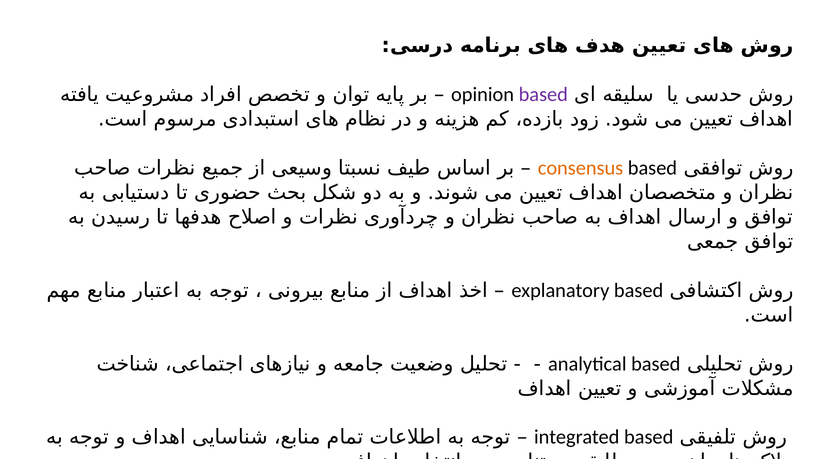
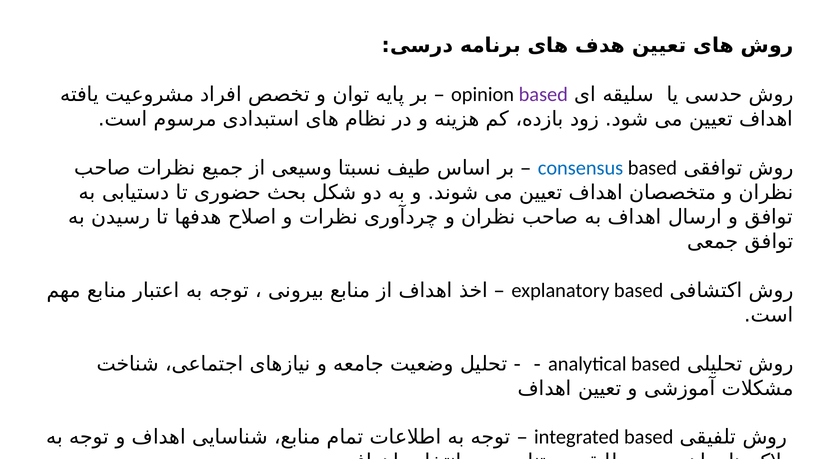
consensus colour: orange -> blue
